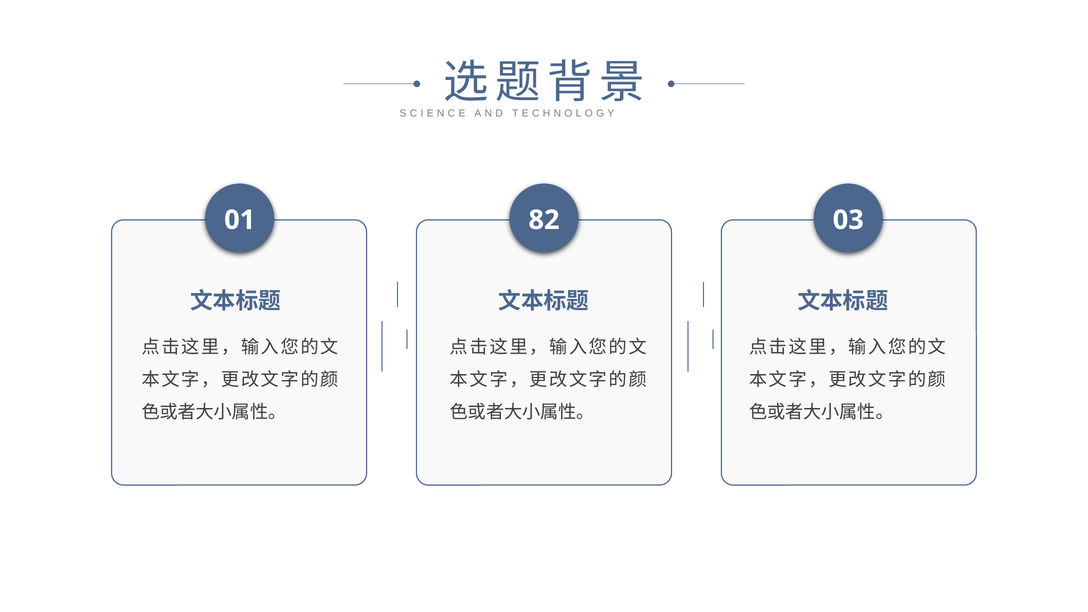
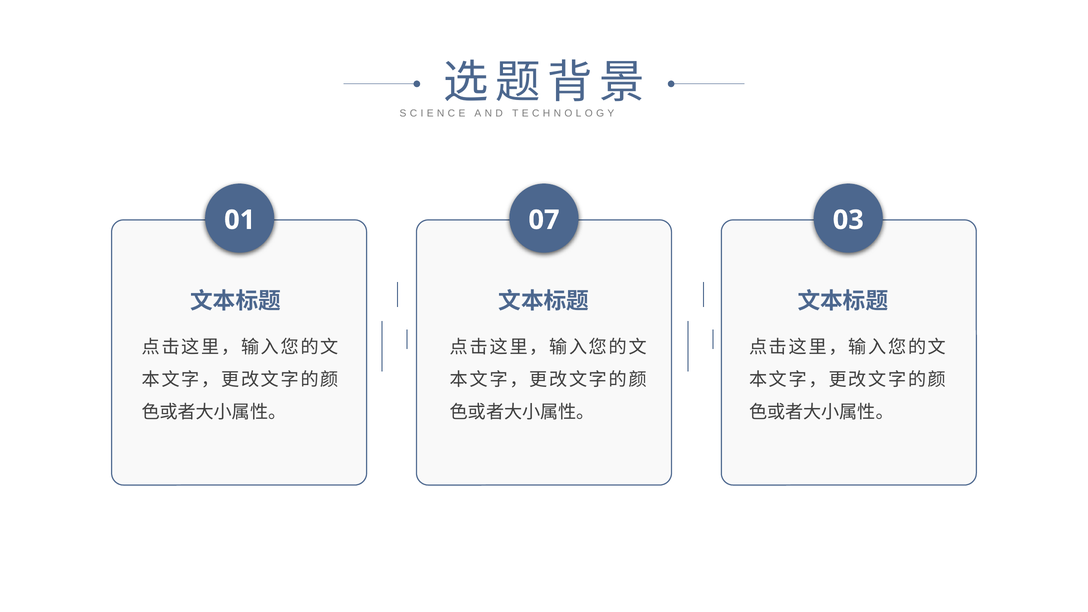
82: 82 -> 07
